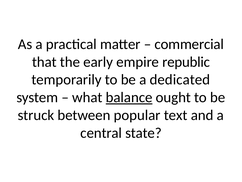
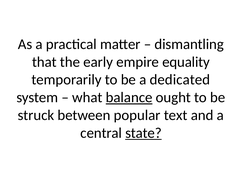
commercial: commercial -> dismantling
republic: republic -> equality
state underline: none -> present
